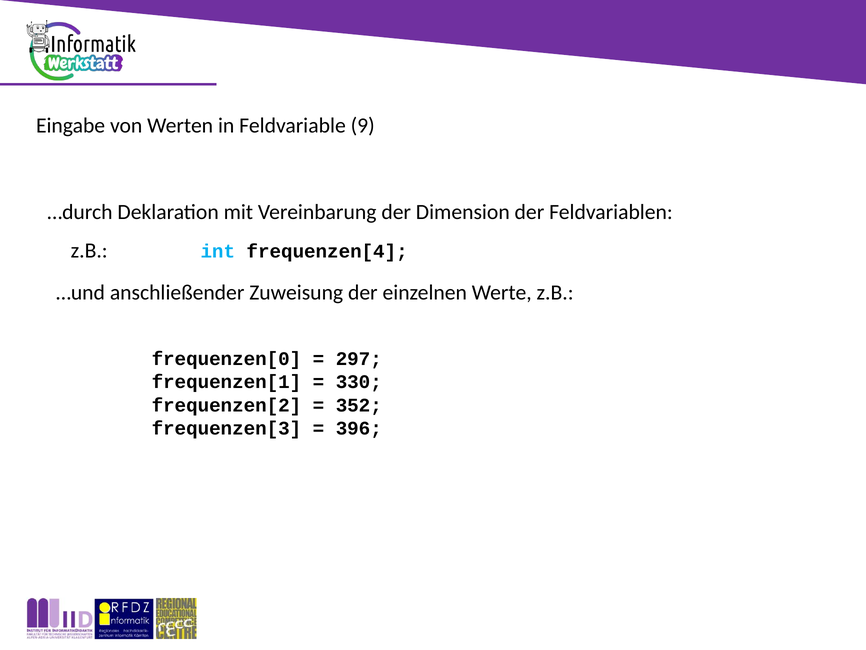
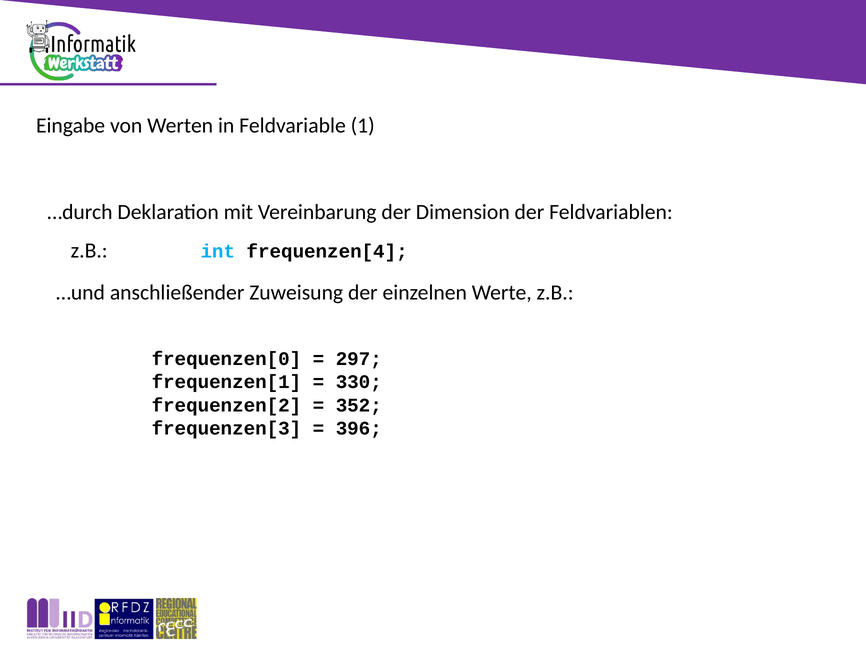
9: 9 -> 1
